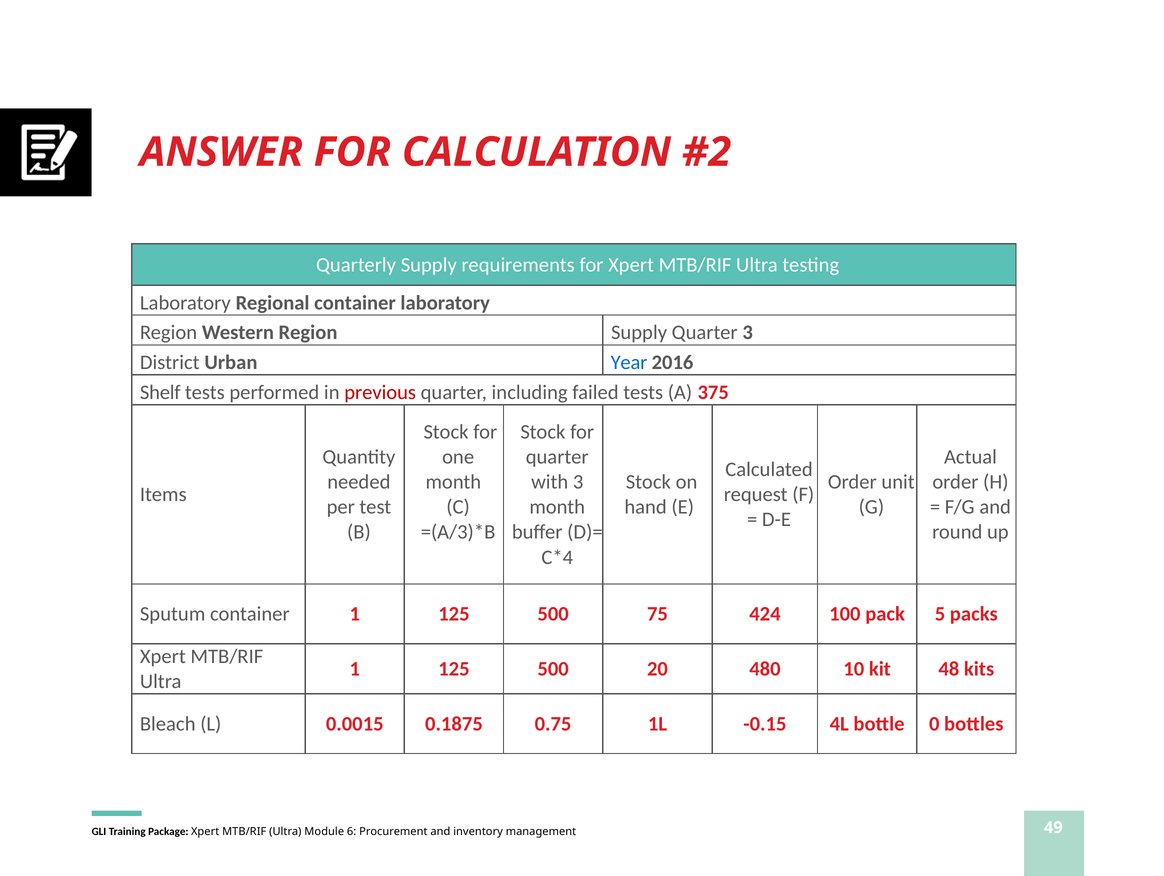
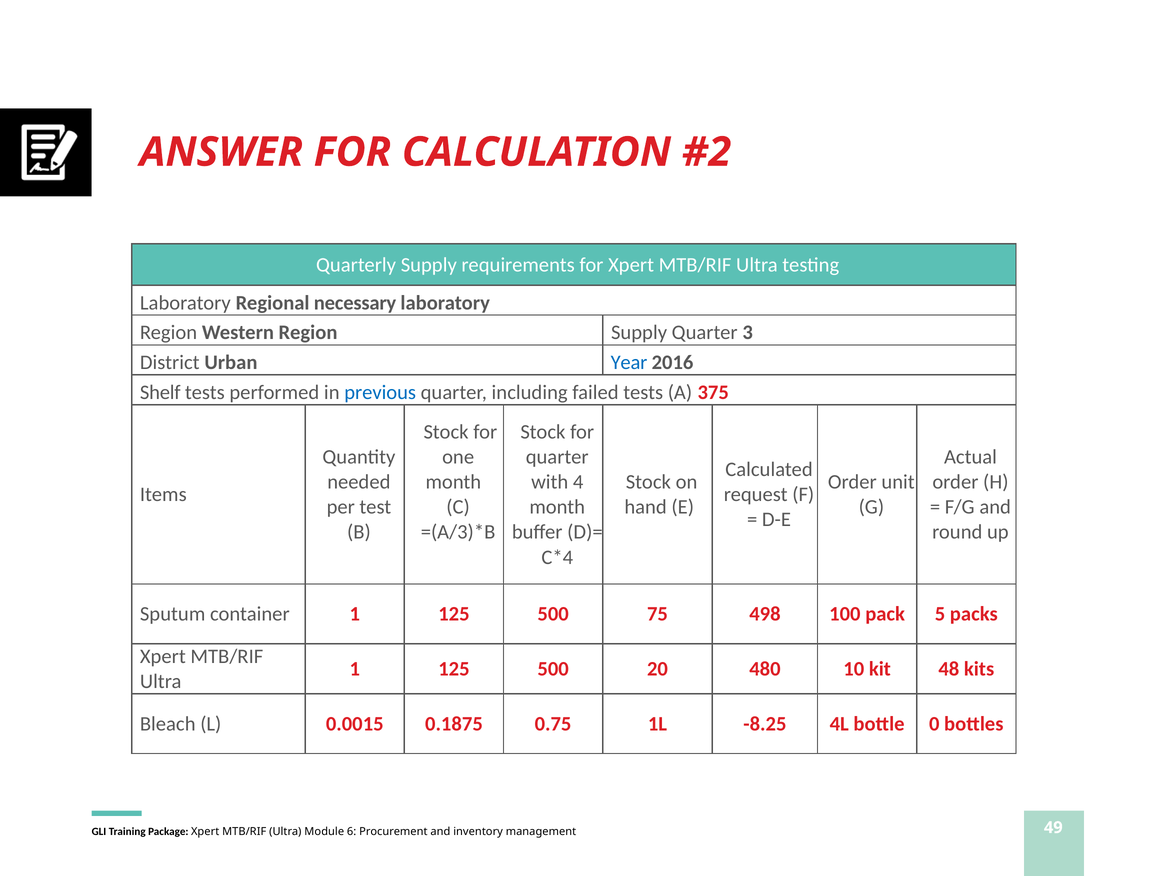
Regional container: container -> necessary
previous colour: red -> blue
with 3: 3 -> 4
424: 424 -> 498
-0.15: -0.15 -> -8.25
